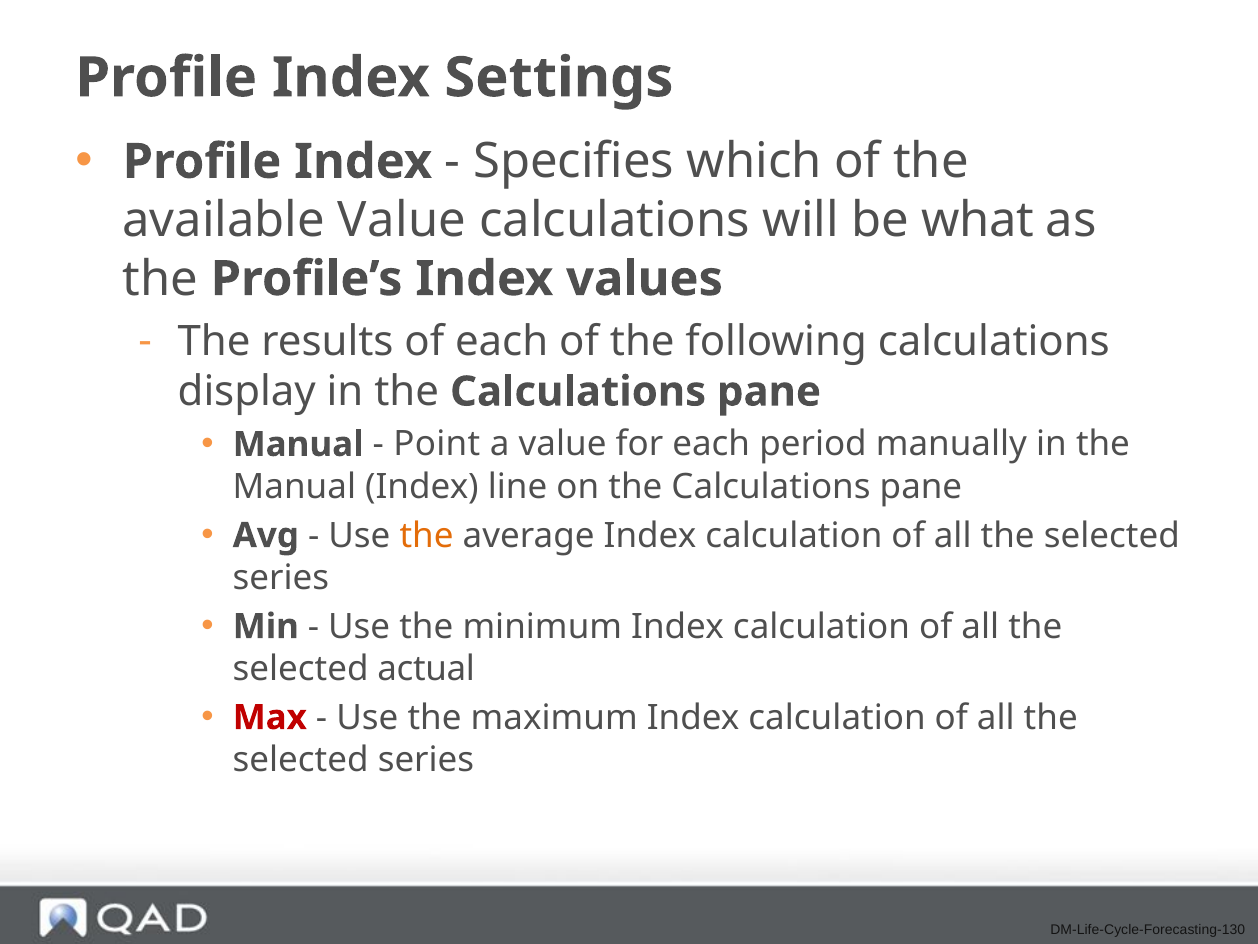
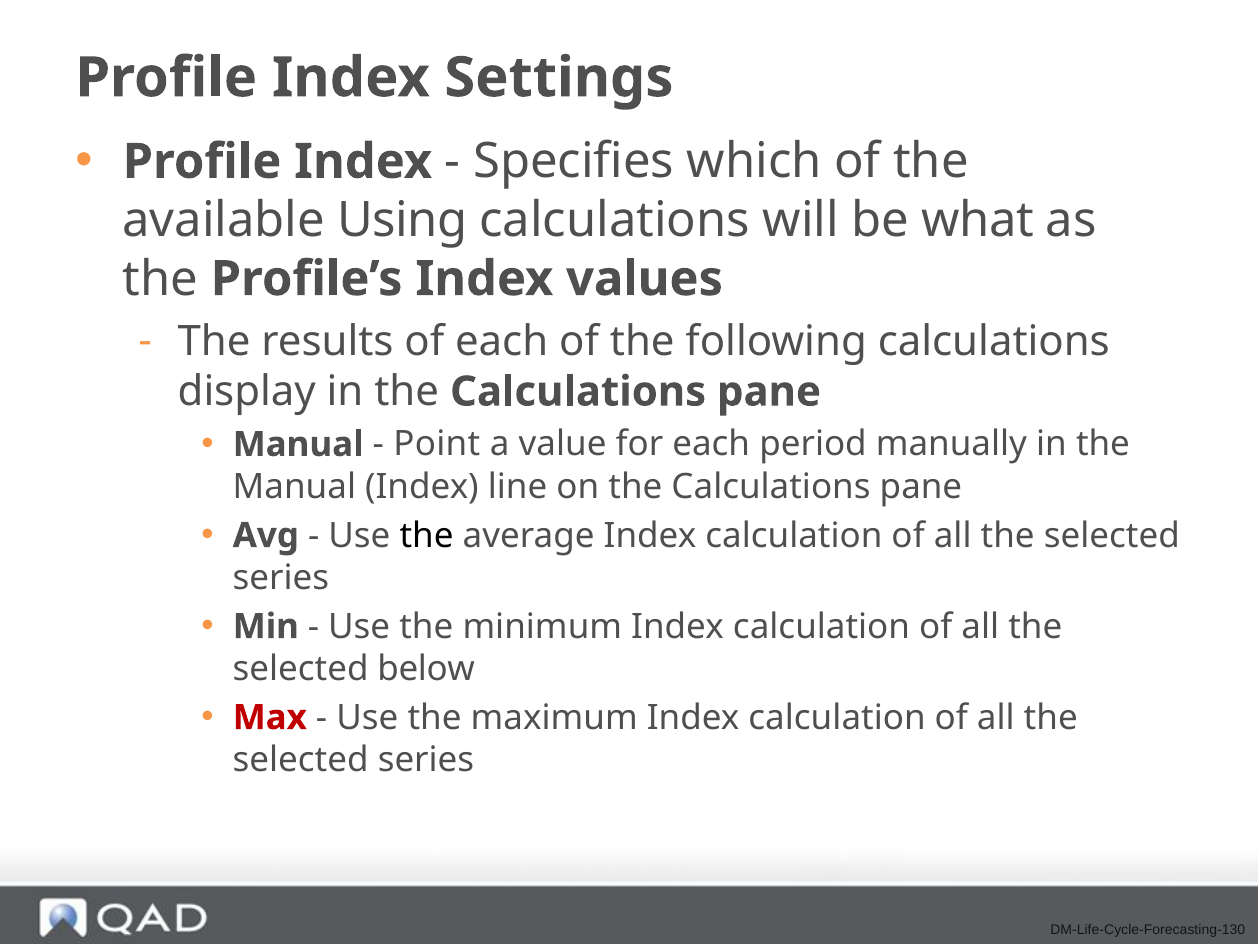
available Value: Value -> Using
the at (427, 535) colour: orange -> black
actual: actual -> below
